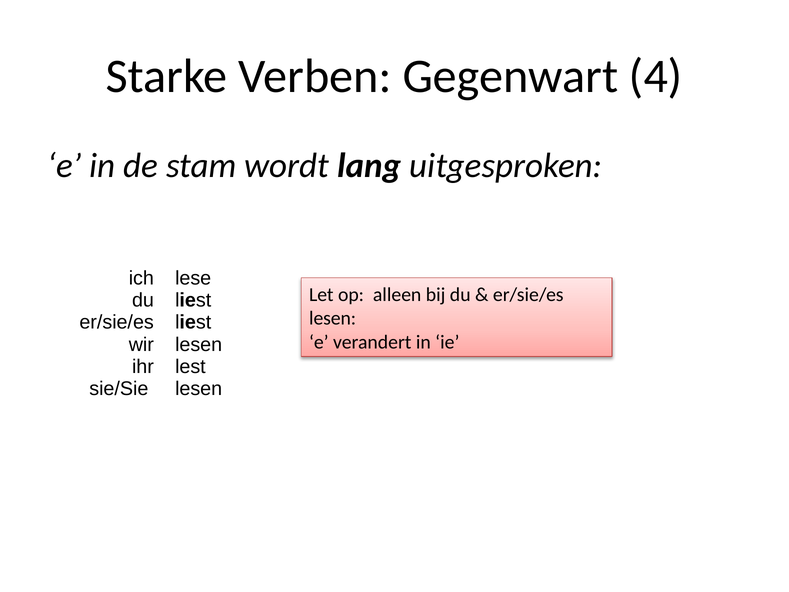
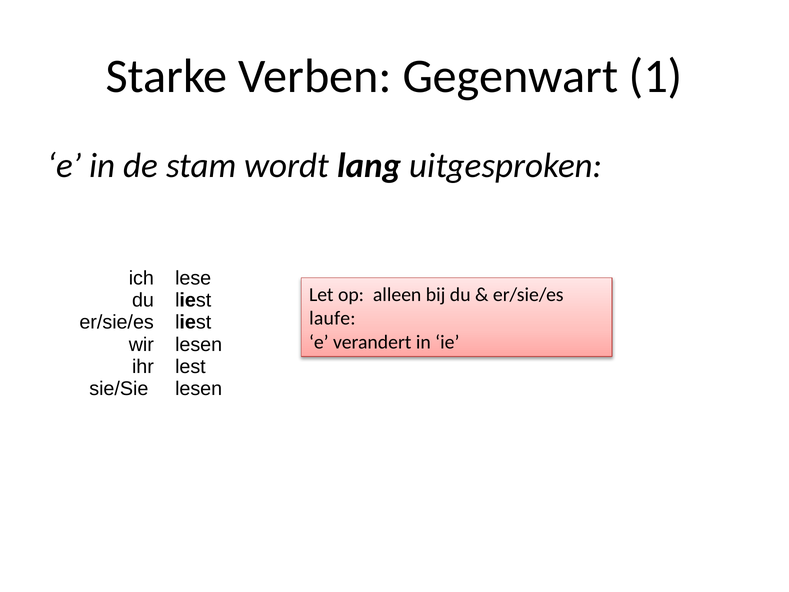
4: 4 -> 1
lesen at (333, 318): lesen -> laufe
